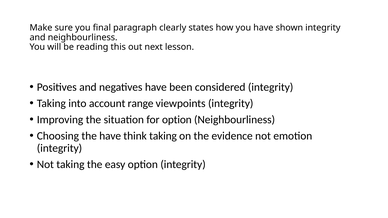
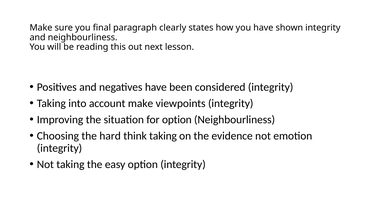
account range: range -> make
the have: have -> hard
